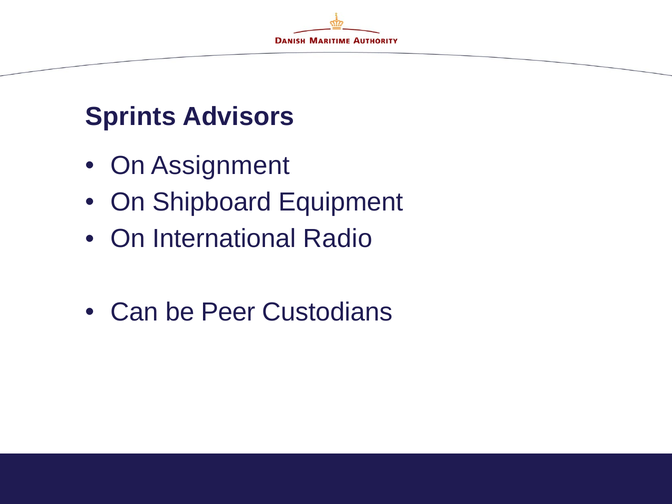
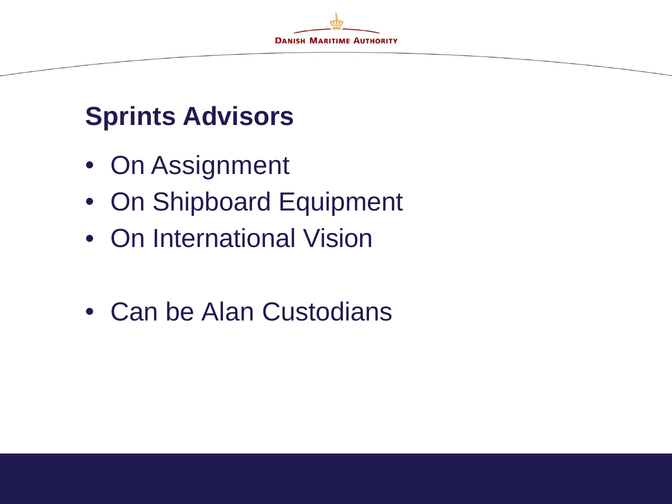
Radio: Radio -> Vision
Peer: Peer -> Alan
